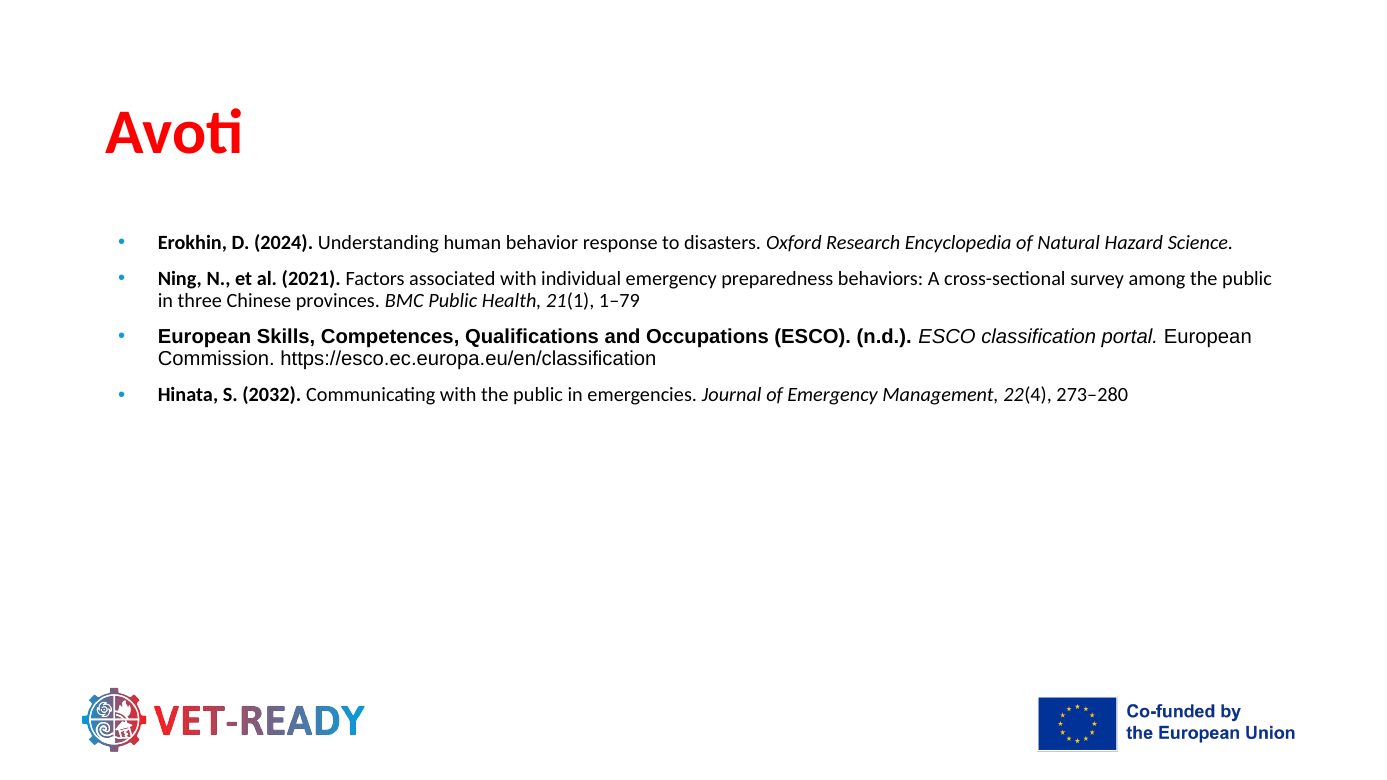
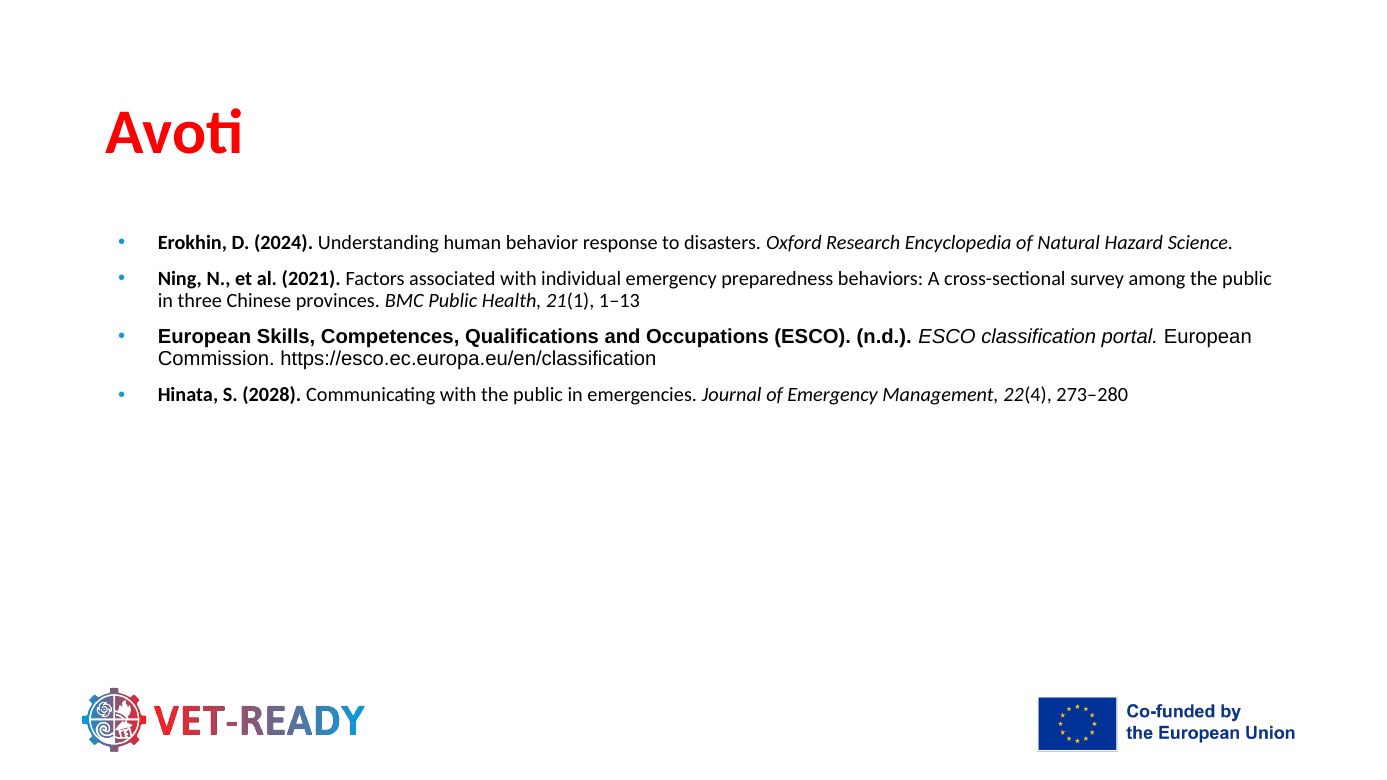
1–79: 1–79 -> 1–13
2032: 2032 -> 2028
